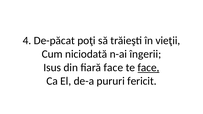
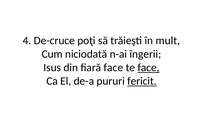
De-păcat: De-păcat -> De-cruce
vieţii: vieţii -> mult
fericit underline: none -> present
